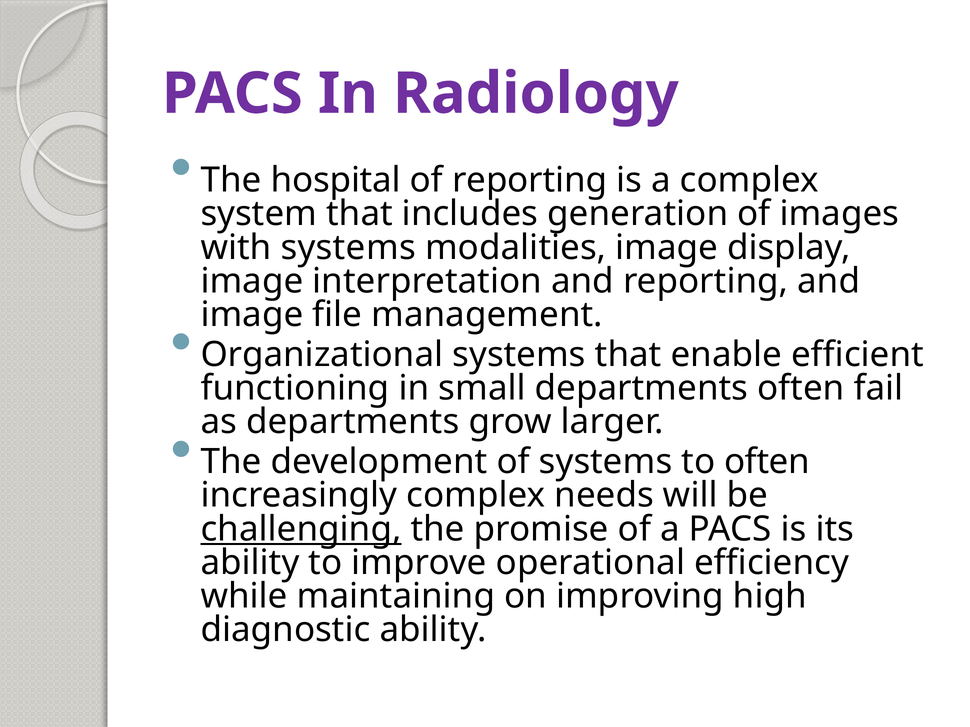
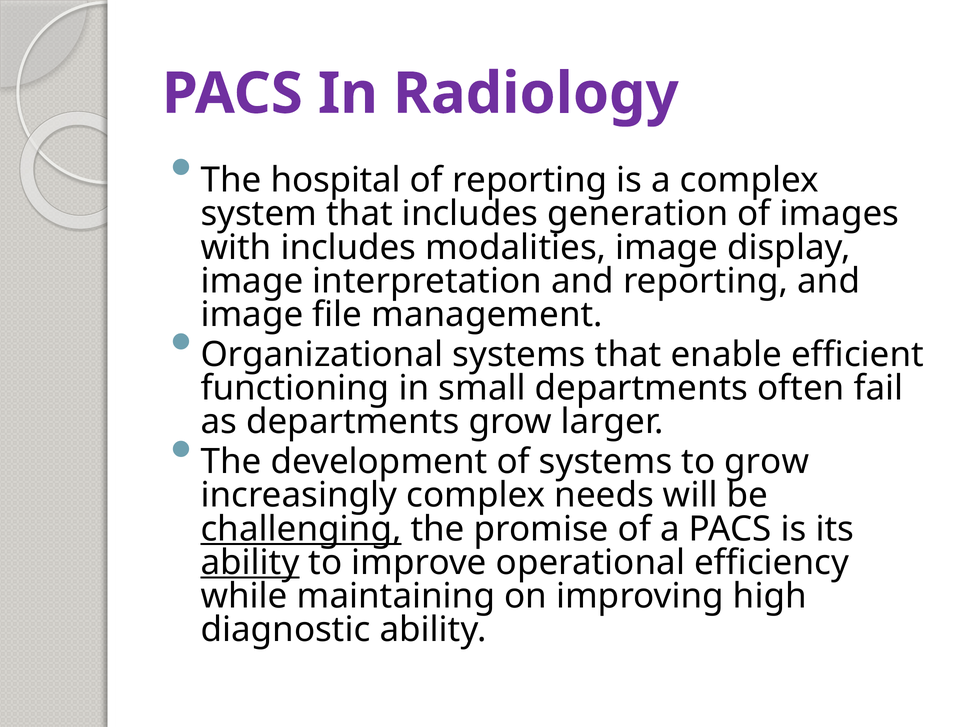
with systems: systems -> includes
to often: often -> grow
ability at (250, 563) underline: none -> present
